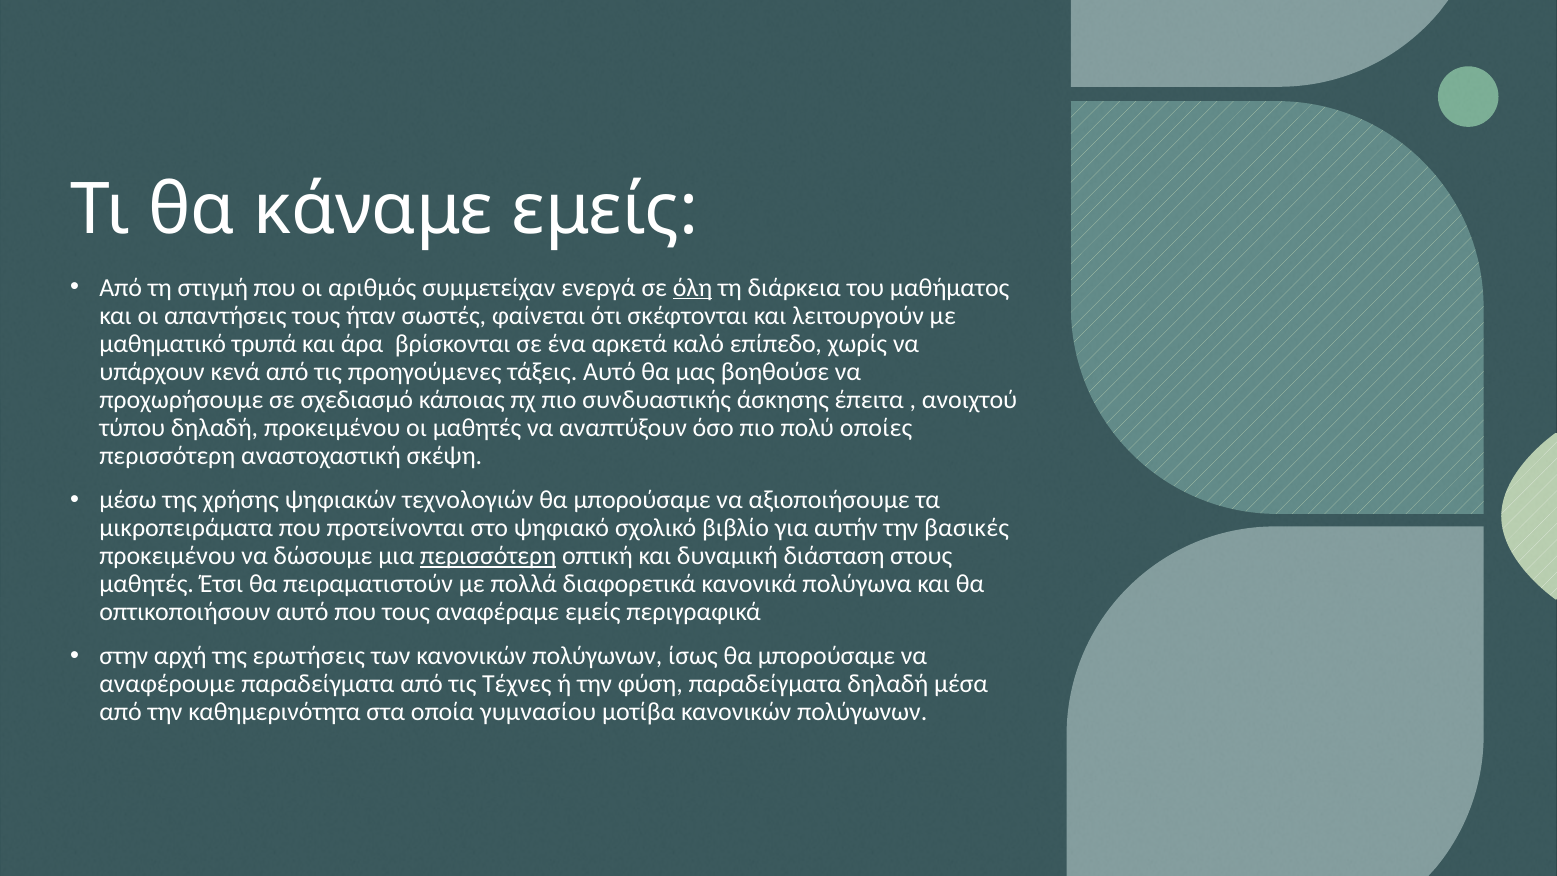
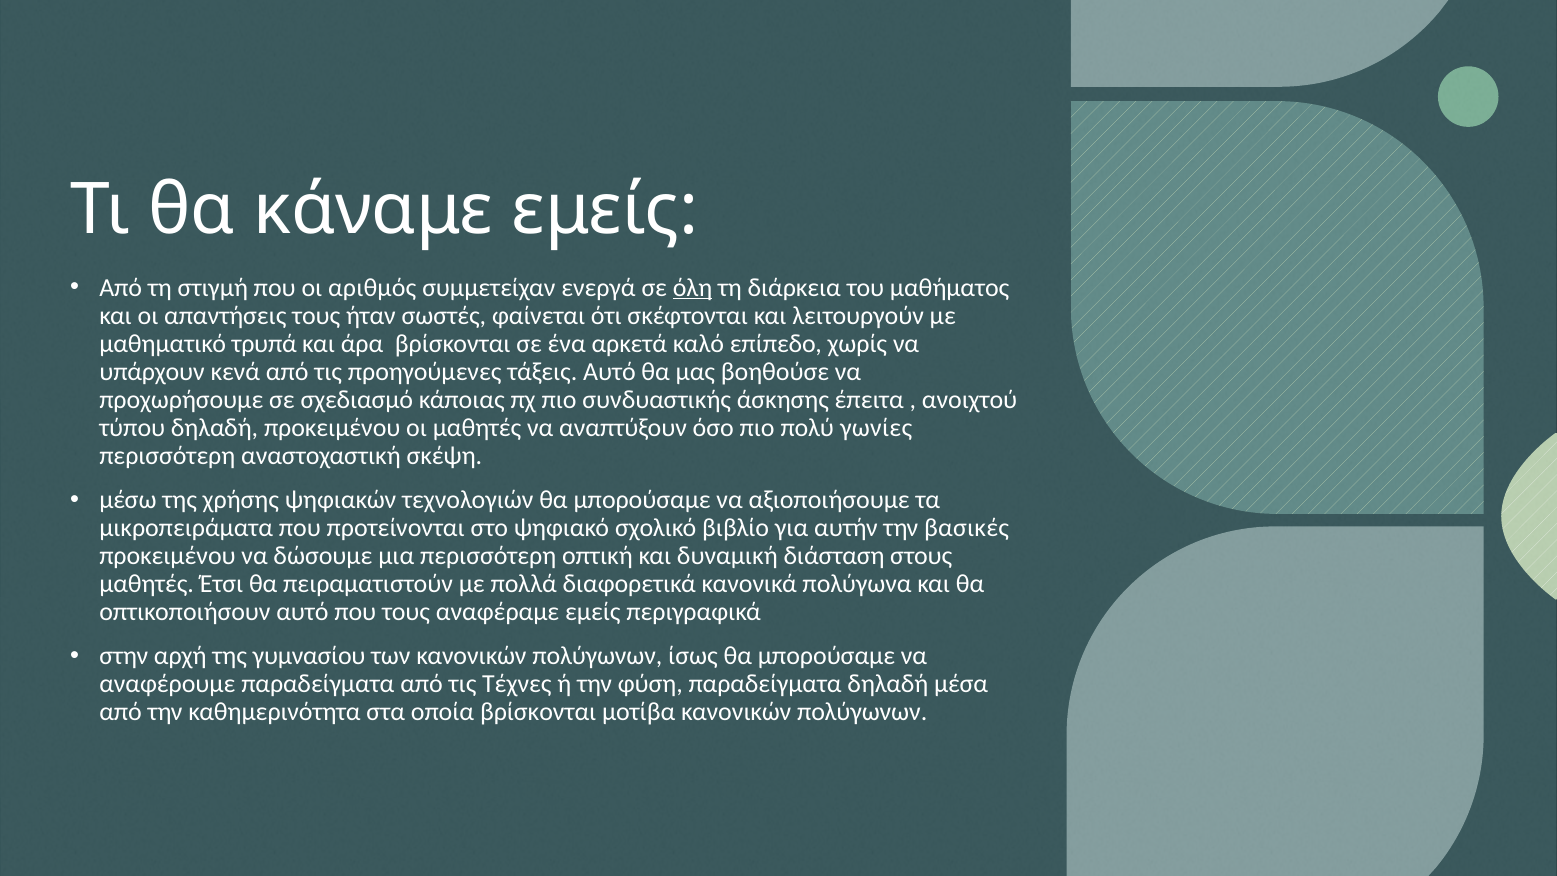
οποίες: οποίες -> γωνίες
περισσότερη at (488, 556) underline: present -> none
ερωτήσεις: ερωτήσεις -> γυμνασίου
οποία γυμνασίου: γυμνασίου -> βρίσκονται
